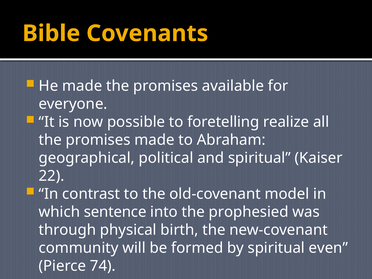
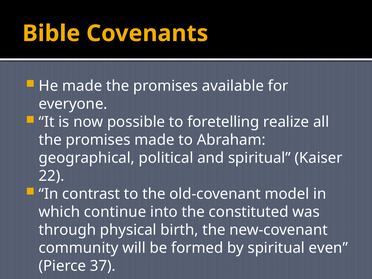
sentence: sentence -> continue
prophesied: prophesied -> constituted
74: 74 -> 37
